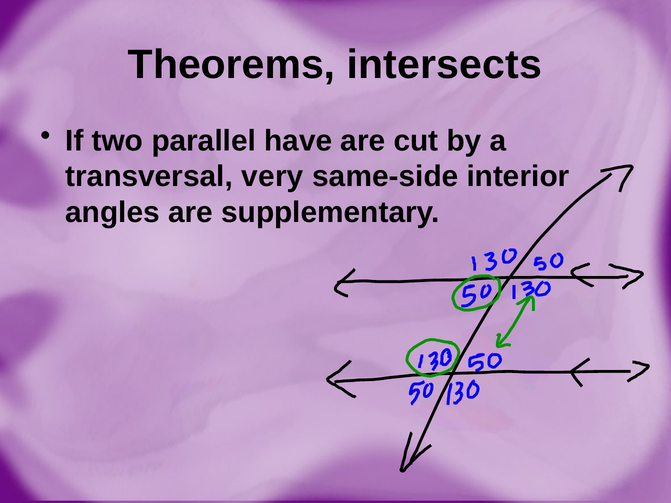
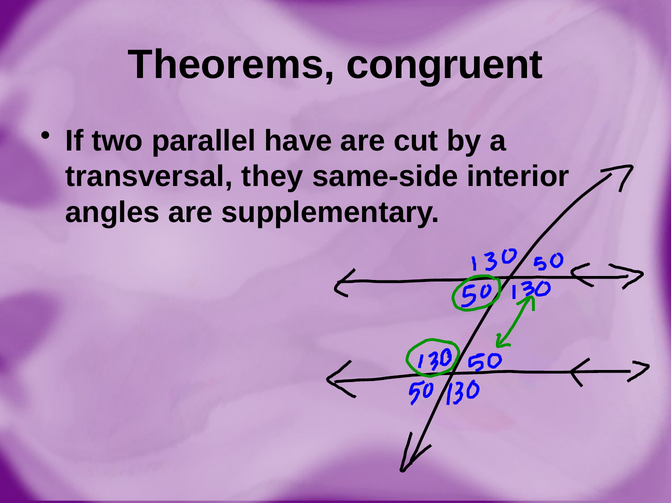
intersects: intersects -> congruent
very: very -> they
